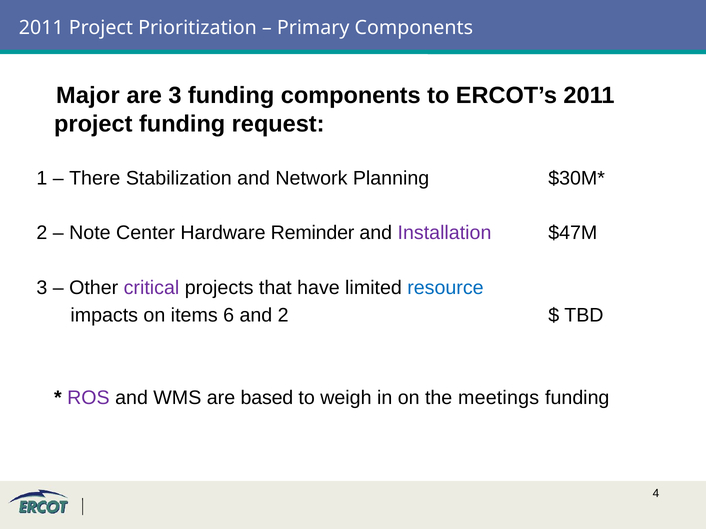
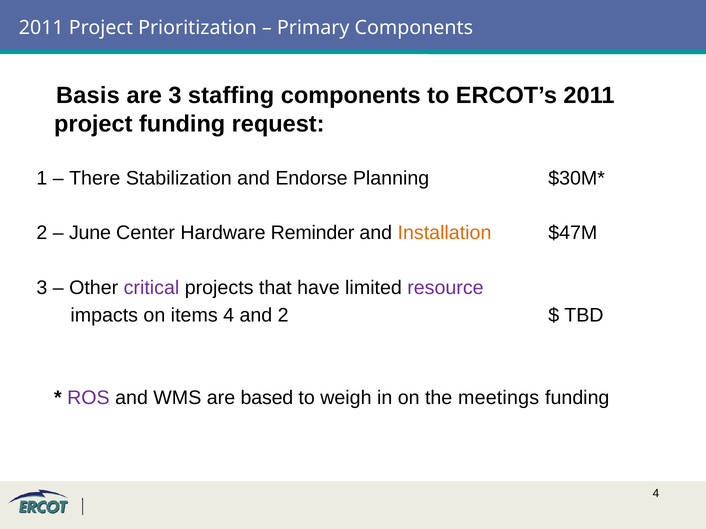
Major: Major -> Basis
3 funding: funding -> staffing
Network: Network -> Endorse
Note: Note -> June
Installation colour: purple -> orange
resource colour: blue -> purple
items 6: 6 -> 4
